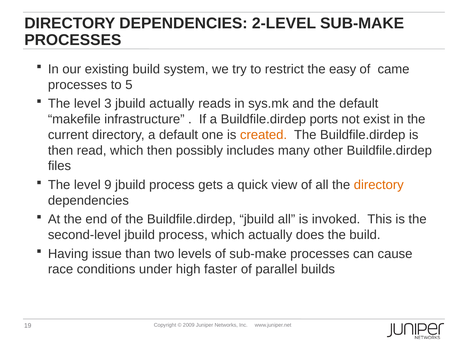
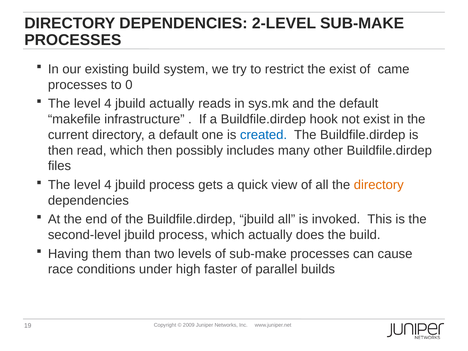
the easy: easy -> exist
5: 5 -> 0
3 at (108, 104): 3 -> 4
ports: ports -> hook
created colour: orange -> blue
9 at (108, 185): 9 -> 4
issue: issue -> them
